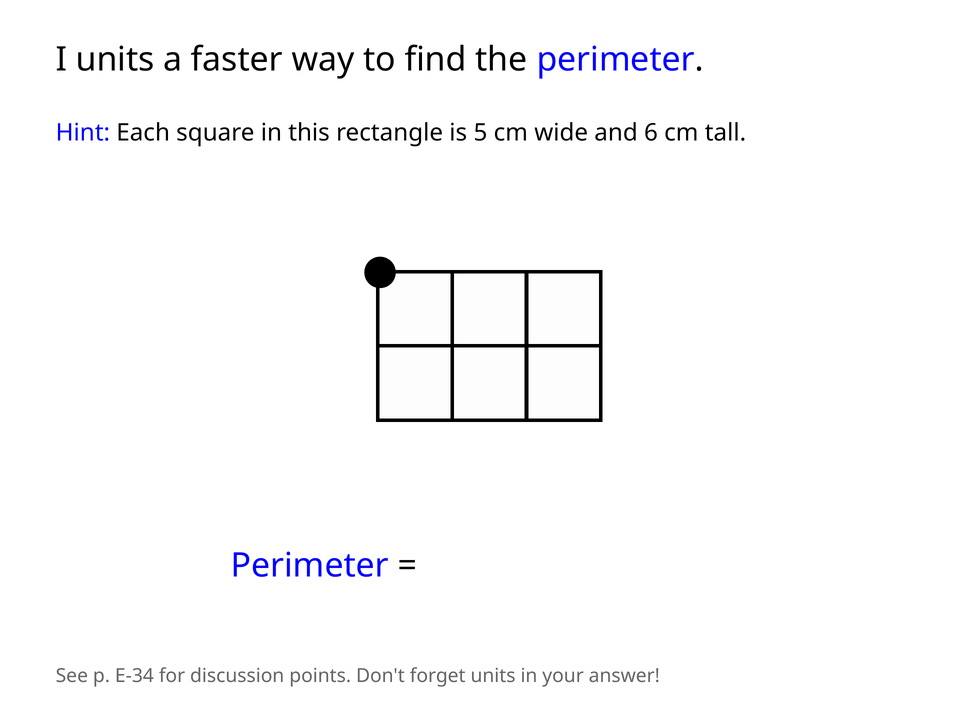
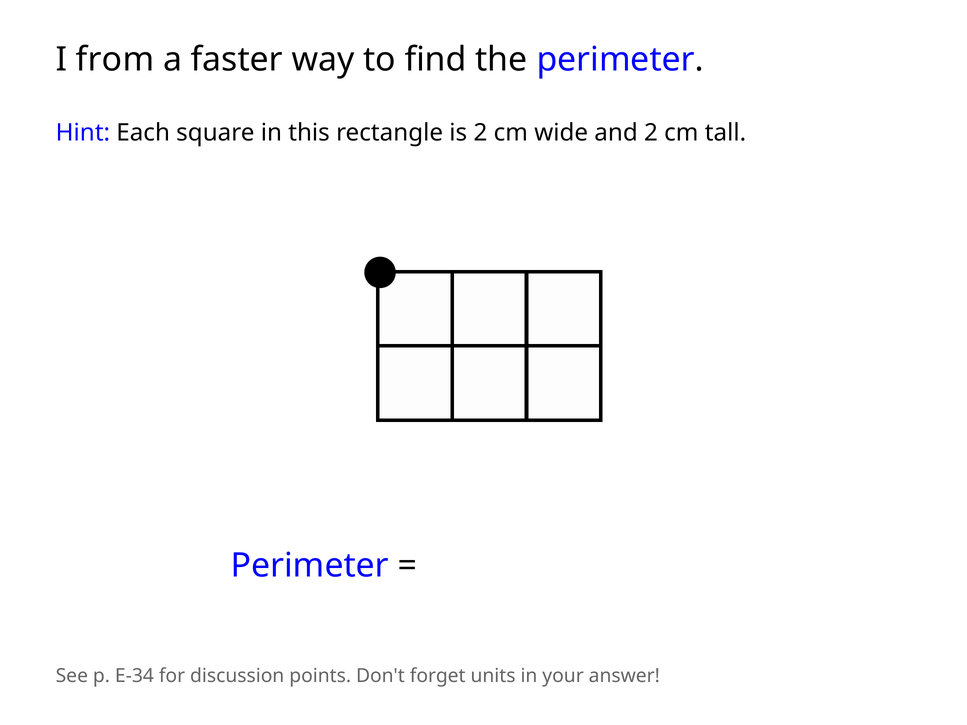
I units: units -> from
is 5: 5 -> 2
and 6: 6 -> 2
